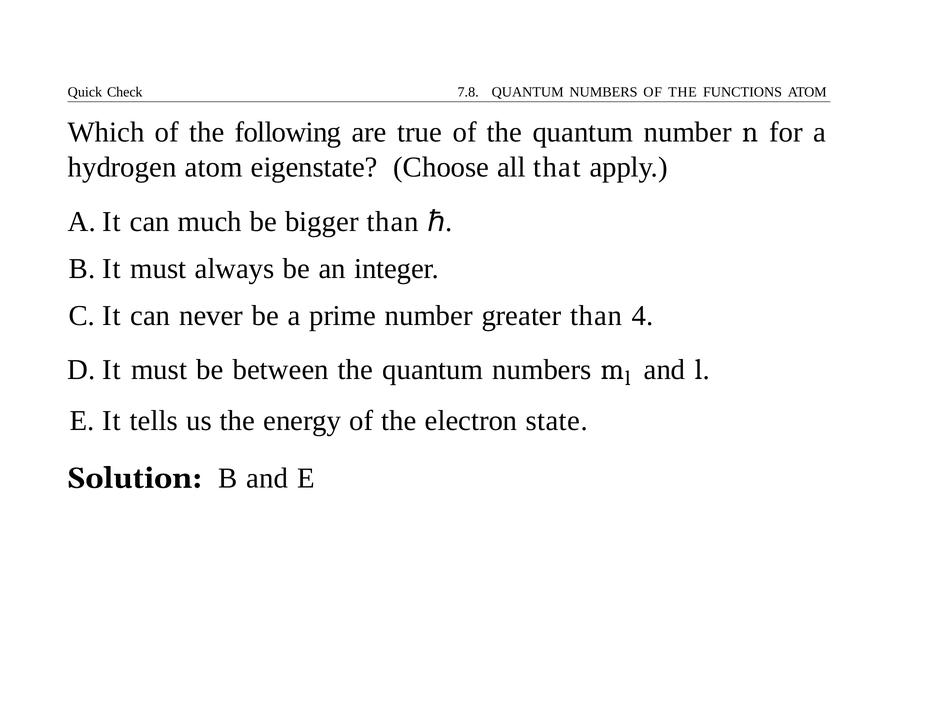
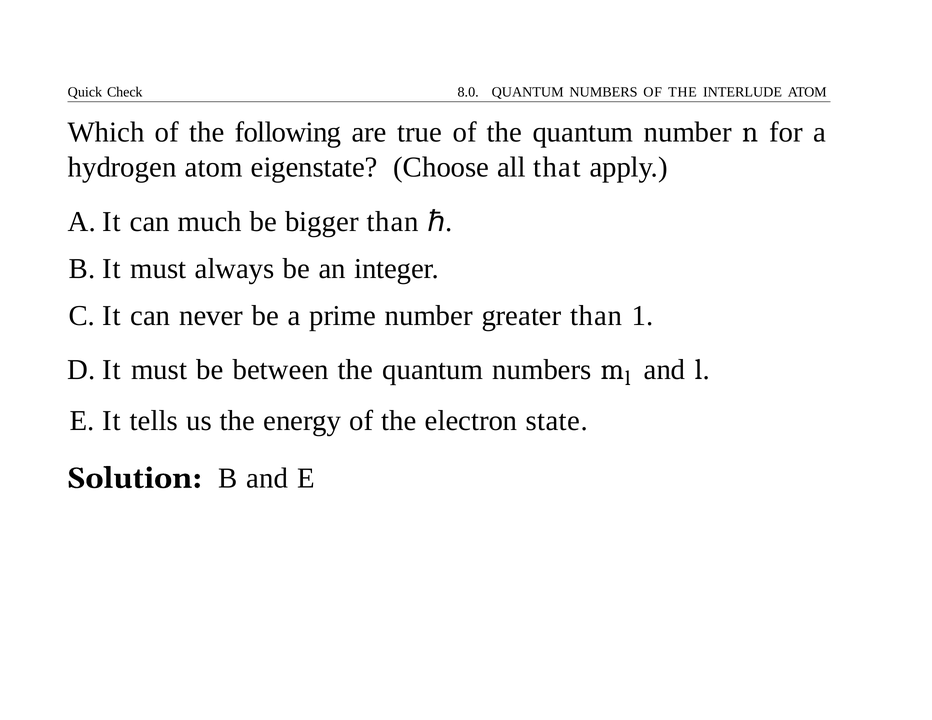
7.8: 7.8 -> 8.0
FUNCTIONS: FUNCTIONS -> INTERLUDE
4: 4 -> 1
